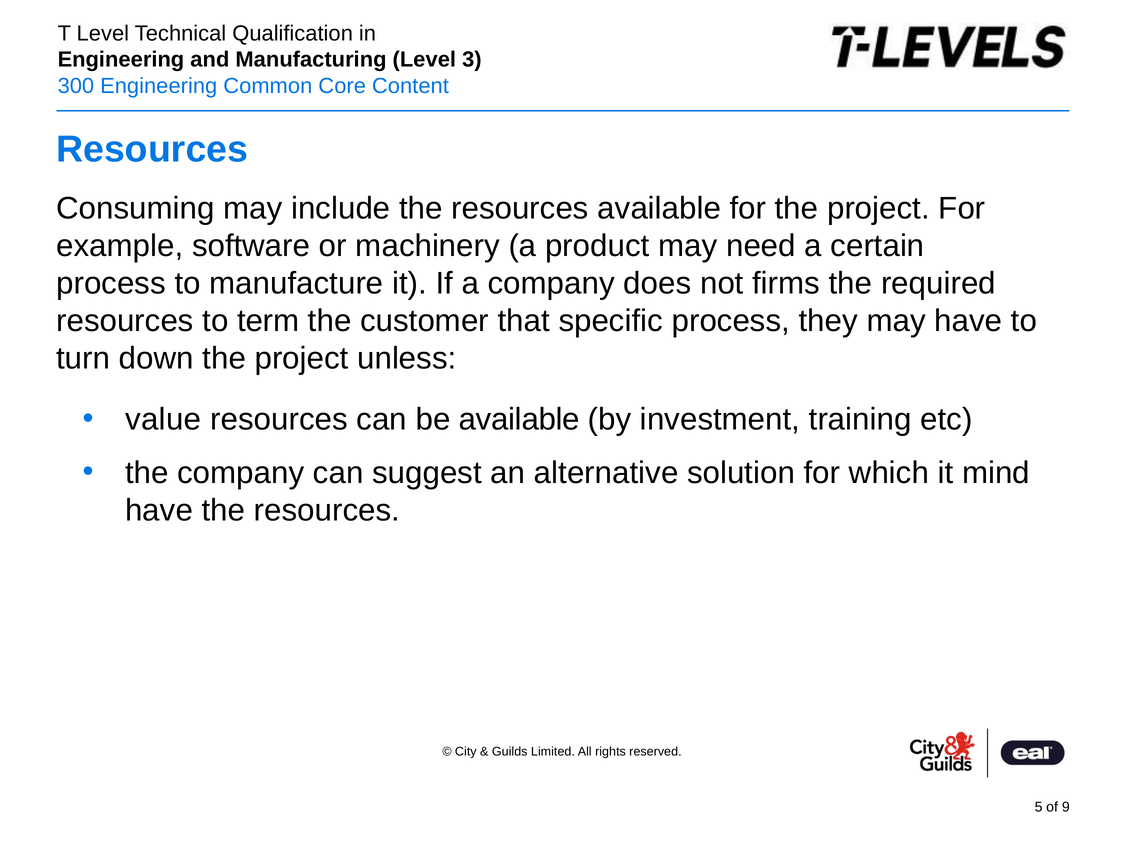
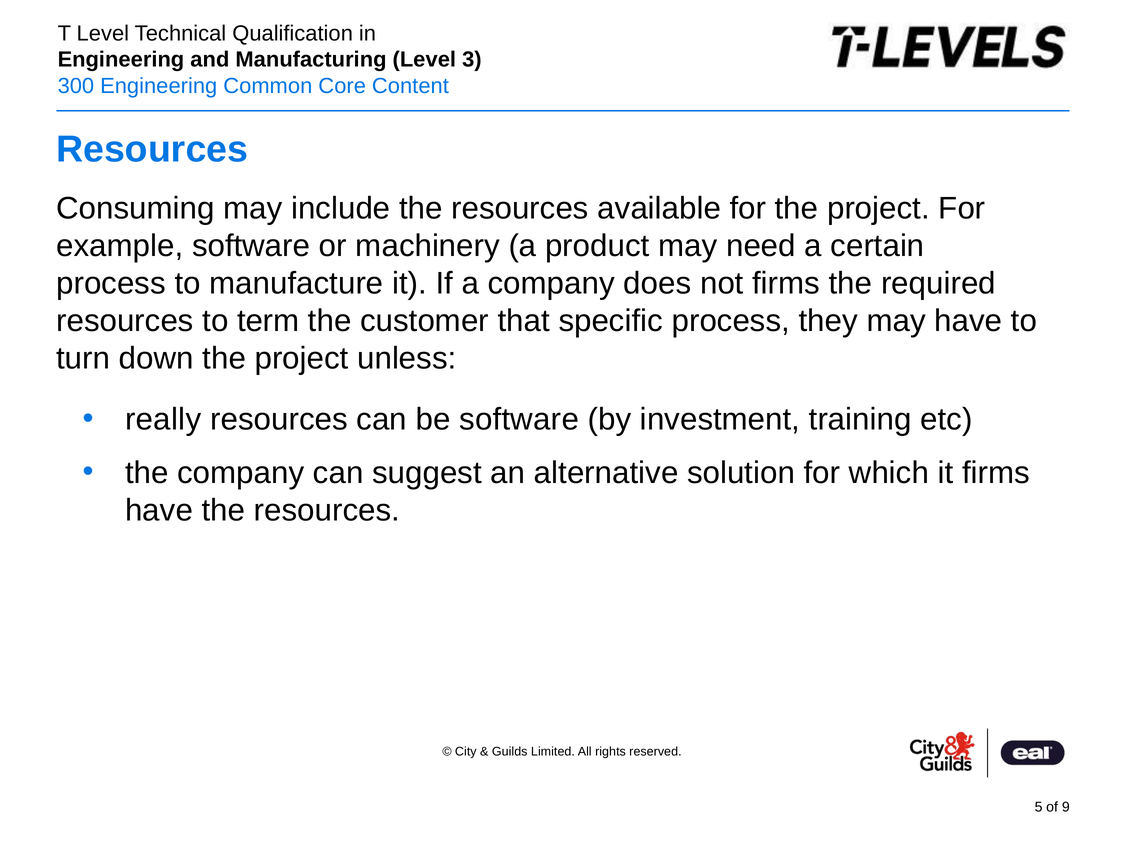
value: value -> really
be available: available -> software
it mind: mind -> firms
